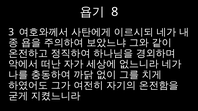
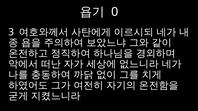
8: 8 -> 0
